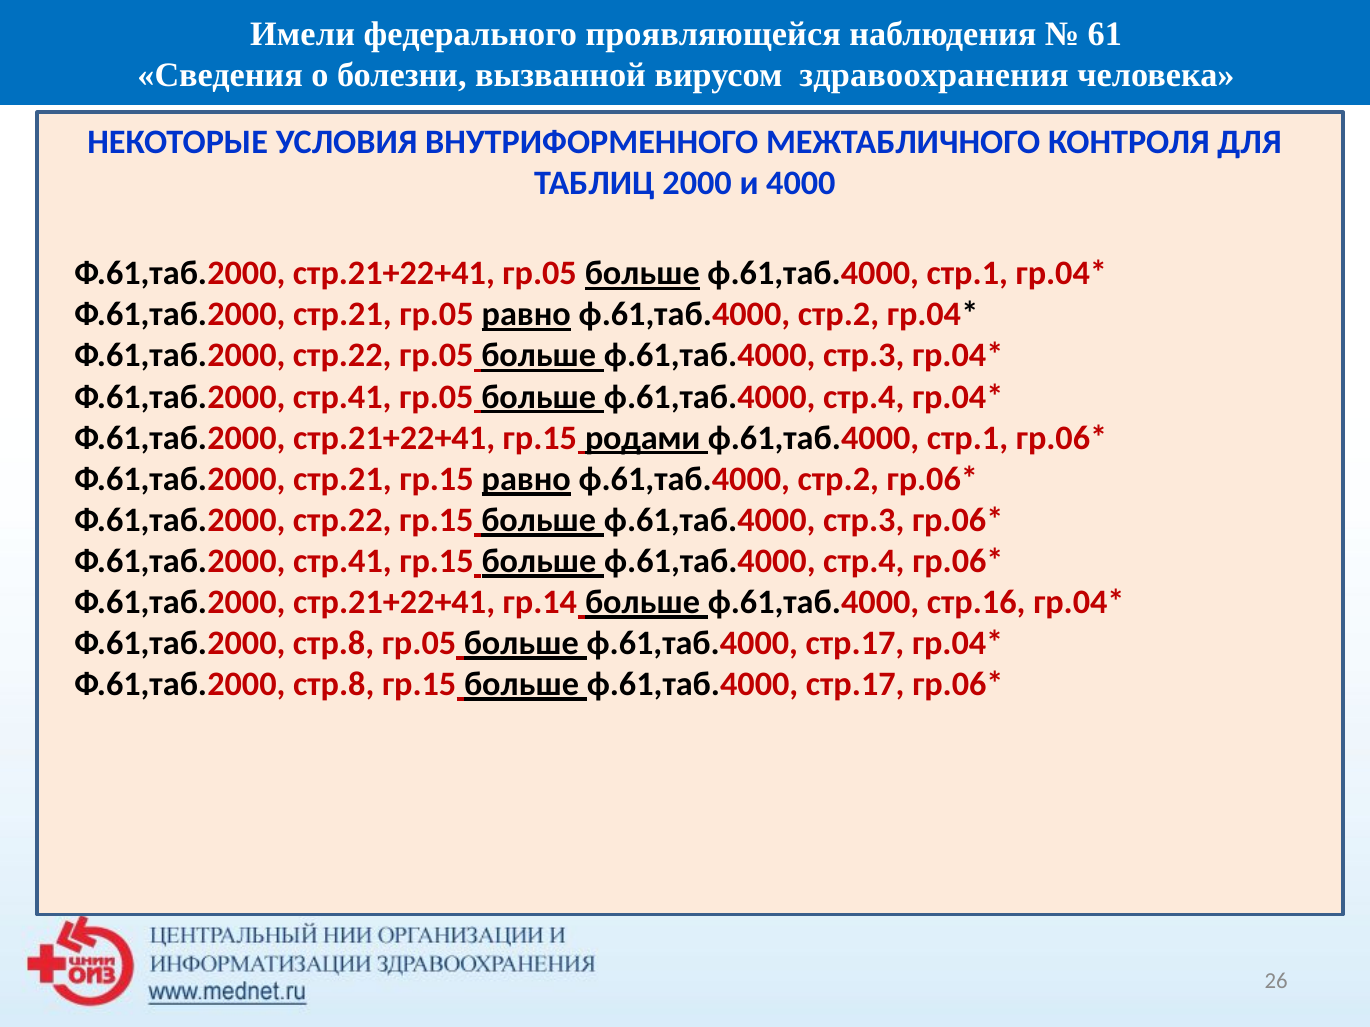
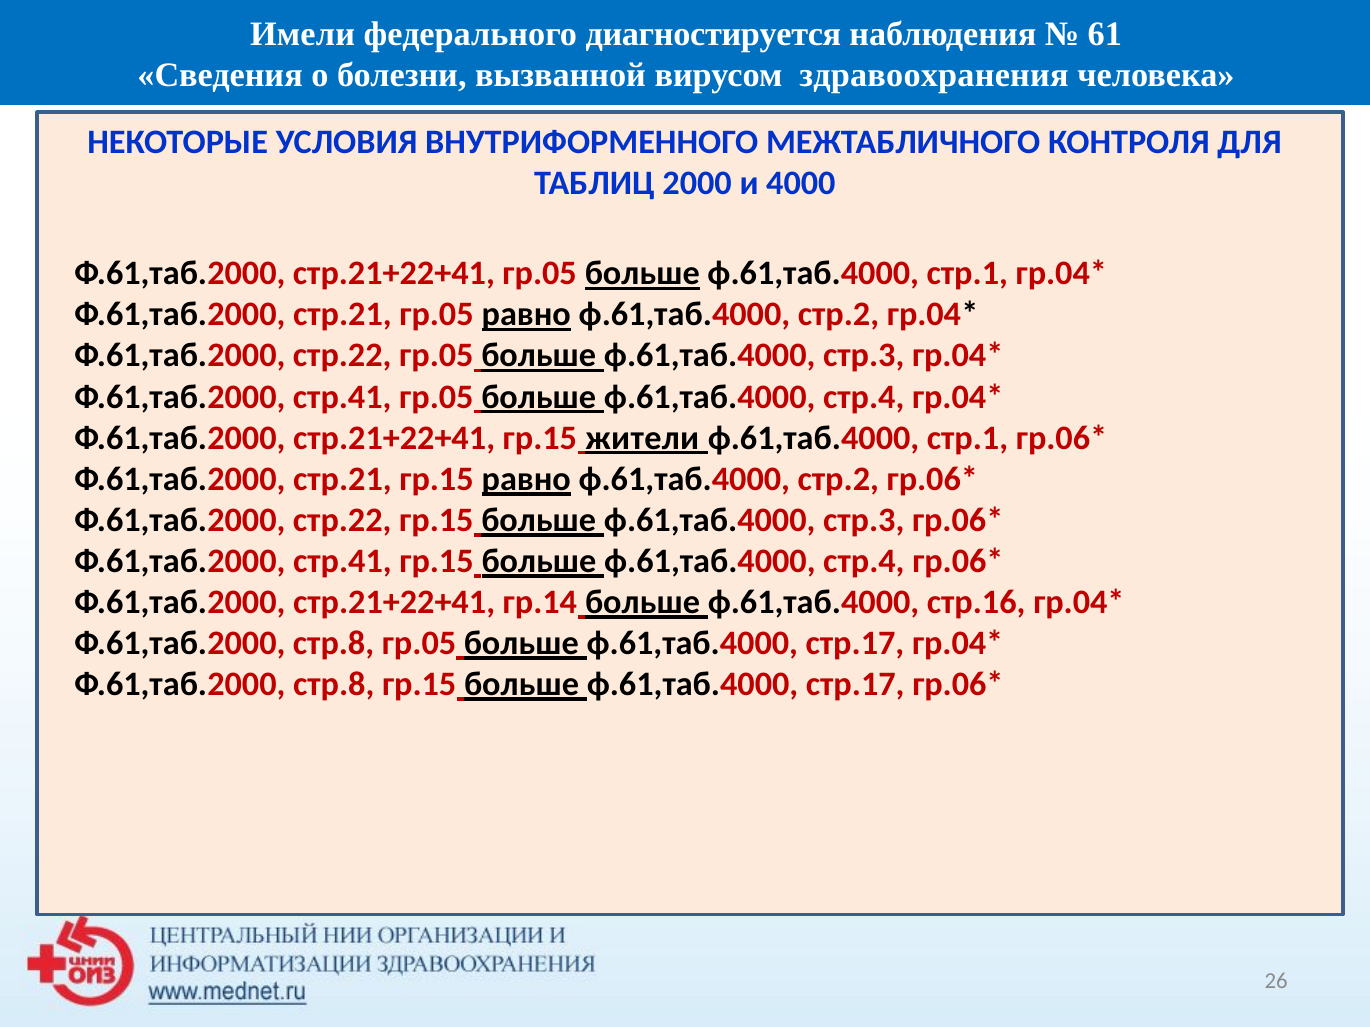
проявляющейся: проявляющейся -> диагностируется
родами: родами -> жители
